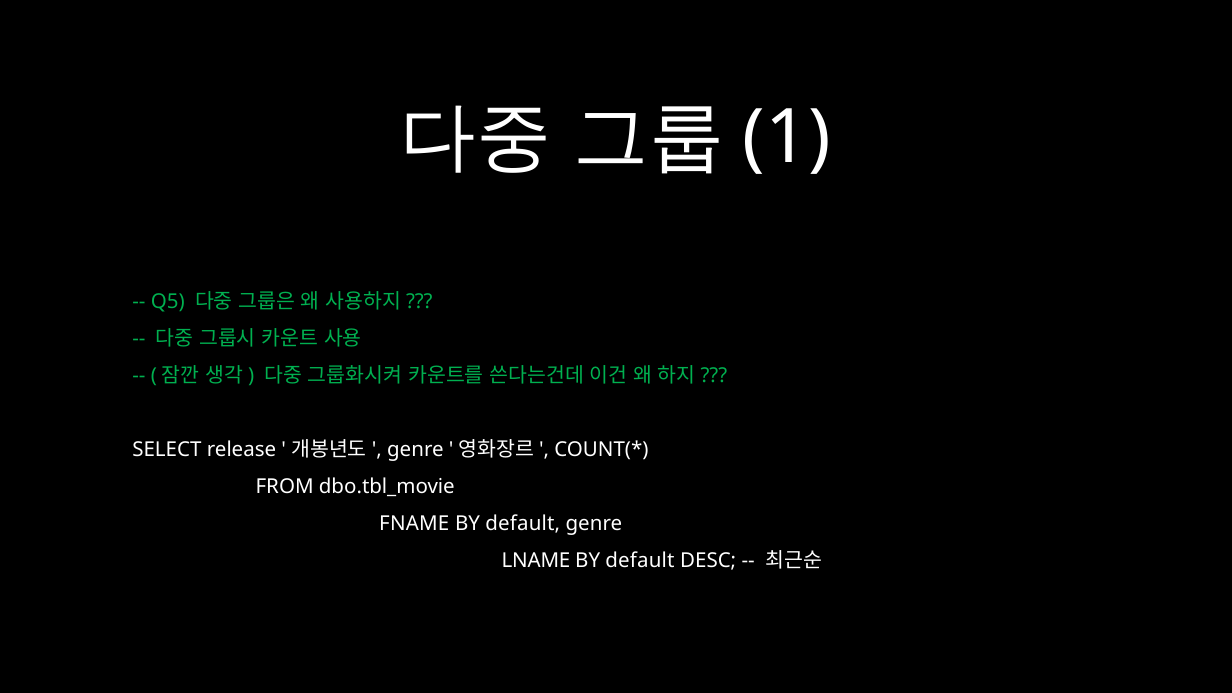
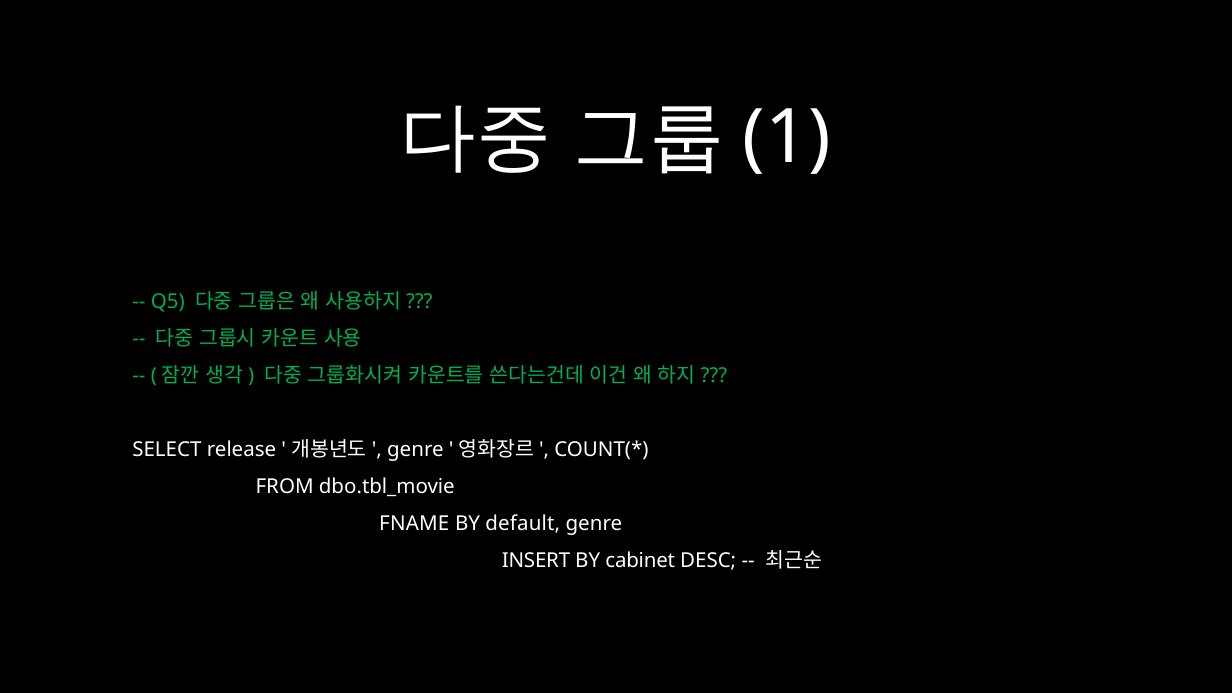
LNAME: LNAME -> INSERT
default at (640, 560): default -> cabinet
